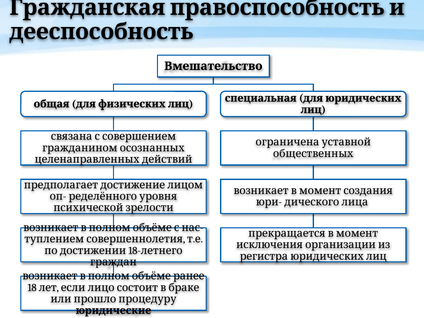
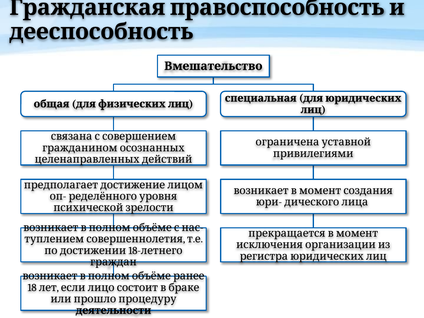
общественных: общественных -> привилегиями
юридические: юридические -> деятельности
